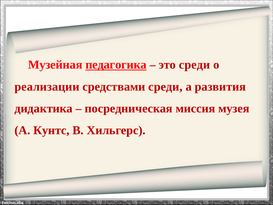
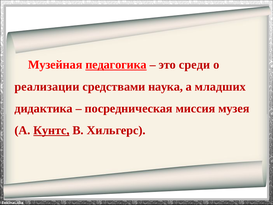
средствами среди: среди -> наука
развития: развития -> младших
Кунтс underline: none -> present
